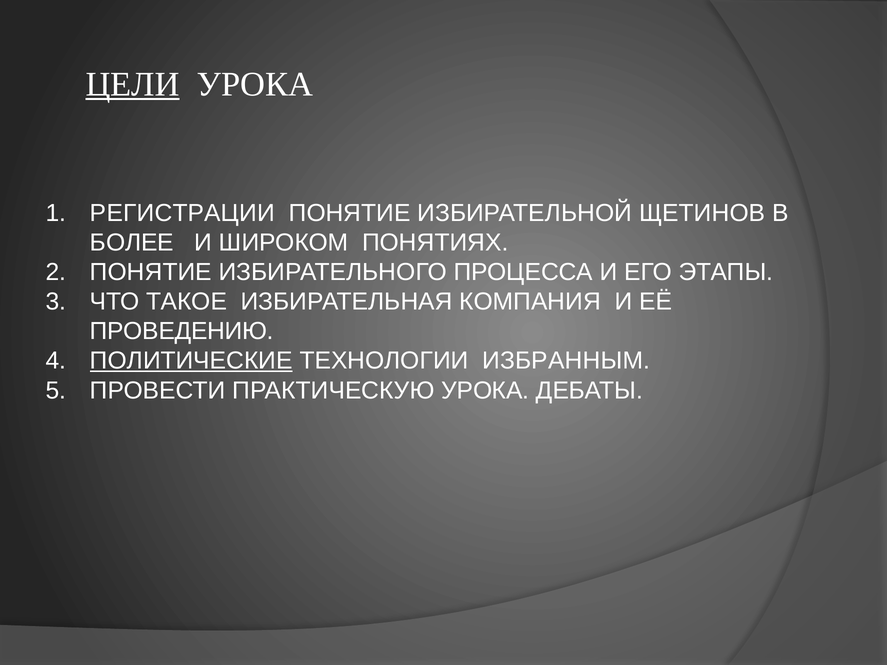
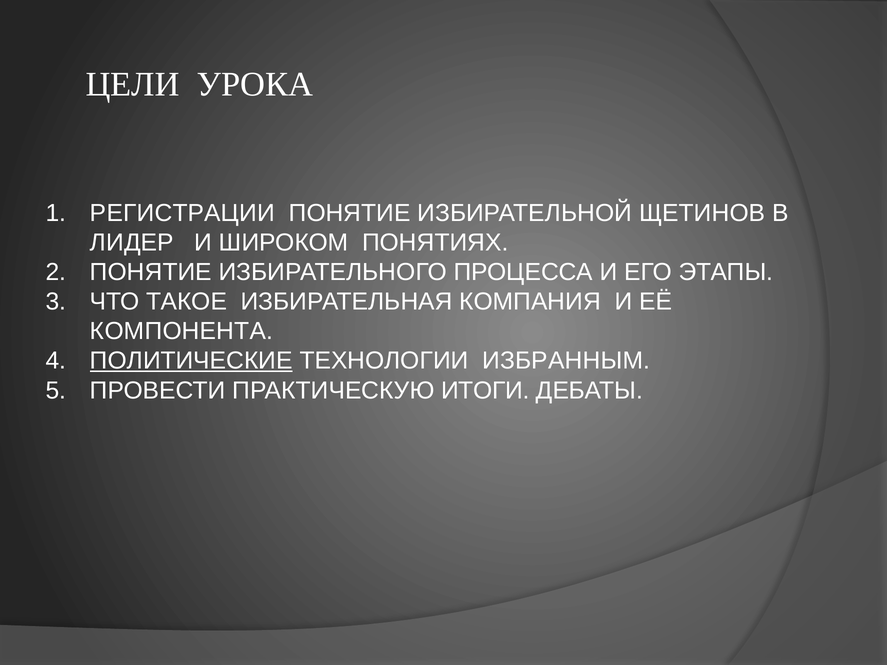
ЦЕЛИ underline: present -> none
БОЛЕЕ: БОЛЕЕ -> ЛИДЕР
ПРОВЕДЕНИЮ: ПРОВЕДЕНИЮ -> КОМПОНЕНТА
ПРАКТИЧЕСКУЮ УРОКА: УРОКА -> ИТОГИ
